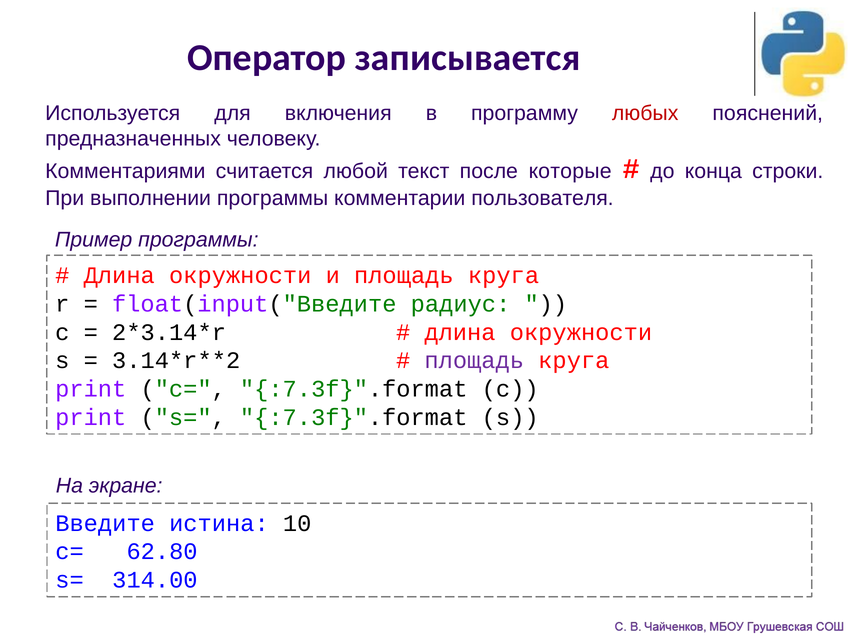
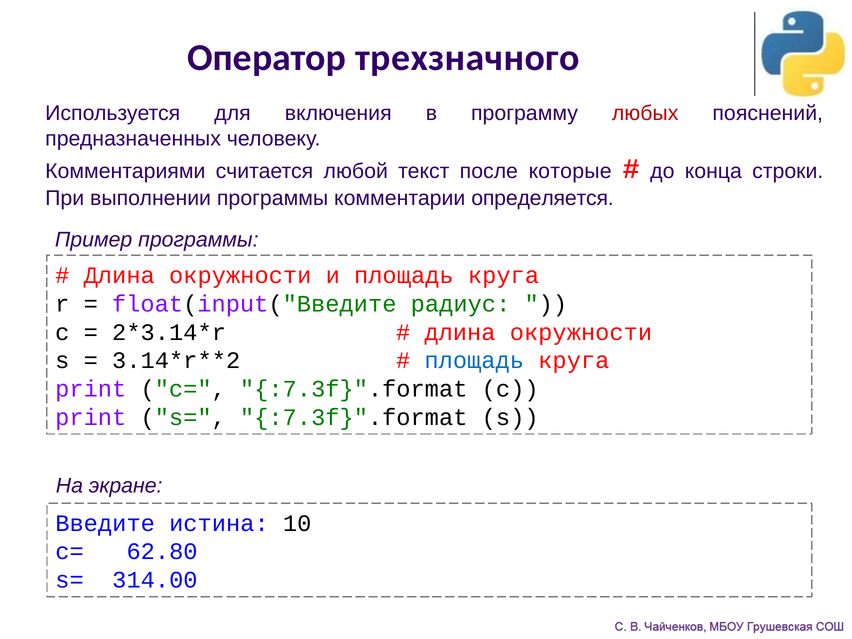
записывается: записывается -> трехзначного
пользователя: пользователя -> определяется
площадь at (474, 361) colour: purple -> blue
